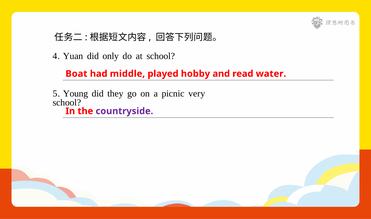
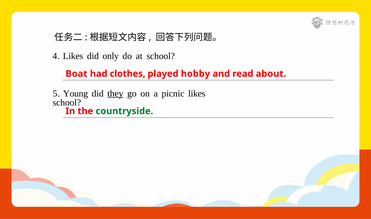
4 Yuan: Yuan -> Likes
middle: middle -> clothes
water: water -> about
they underline: none -> present
picnic very: very -> likes
countryside colour: purple -> green
